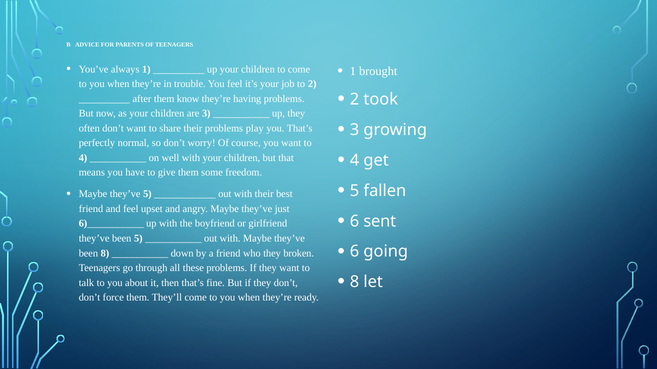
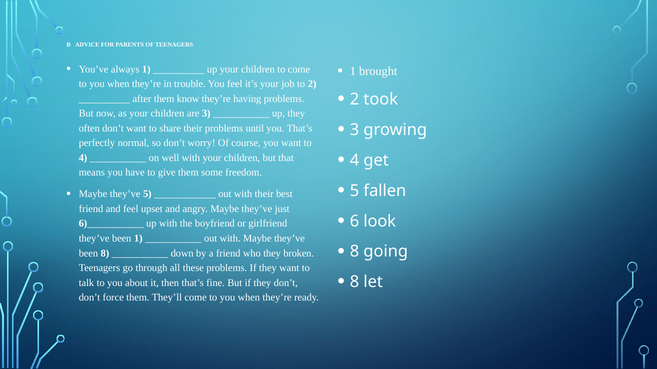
play: play -> until
sent: sent -> look
been 5: 5 -> 1
6 at (355, 252): 6 -> 8
